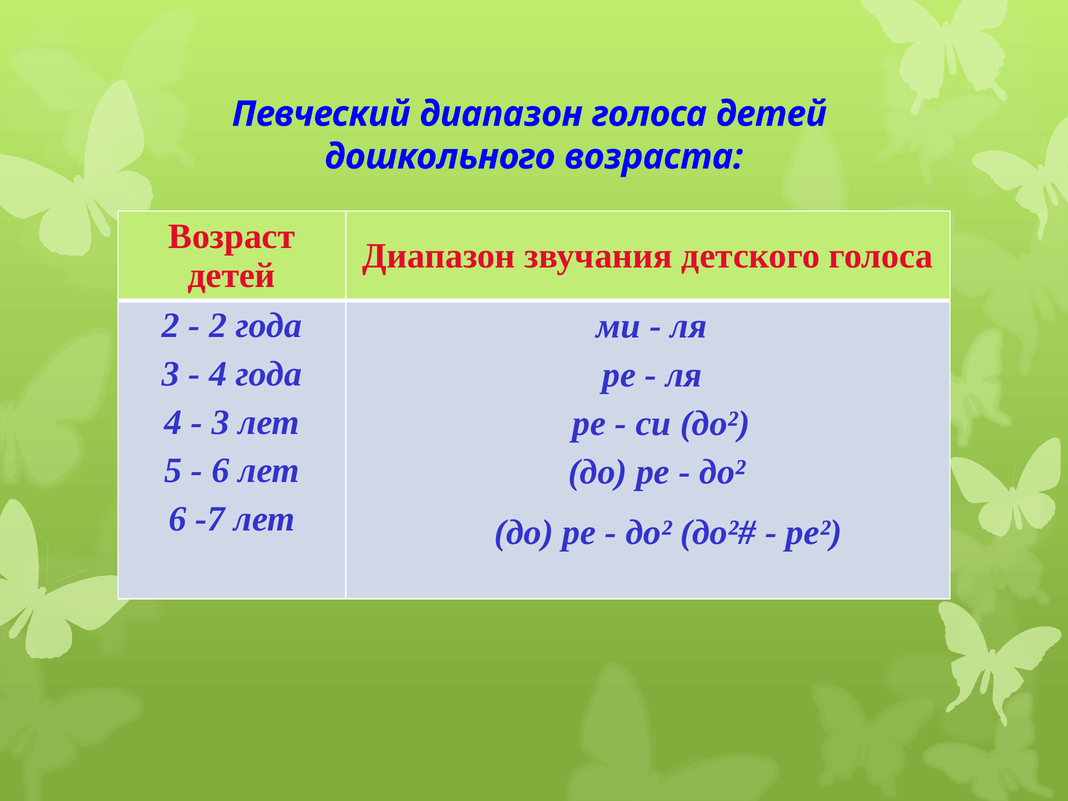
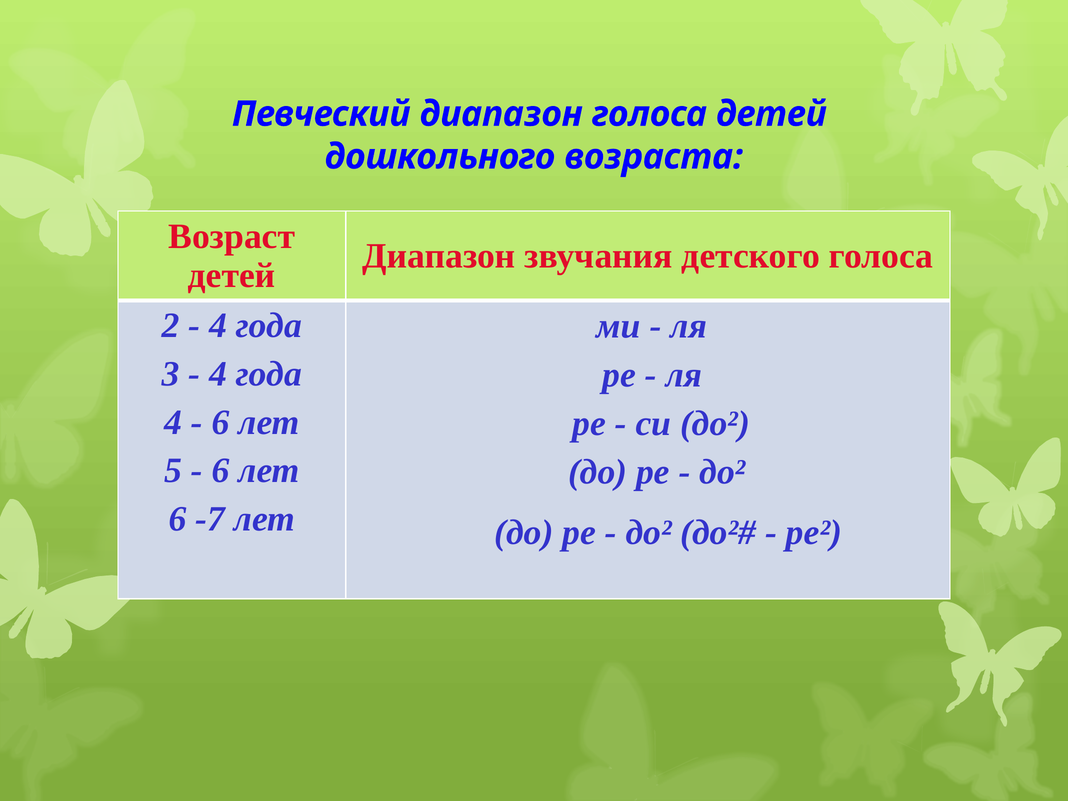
2 at (218, 326): 2 -> 4
3 at (220, 422): 3 -> 6
